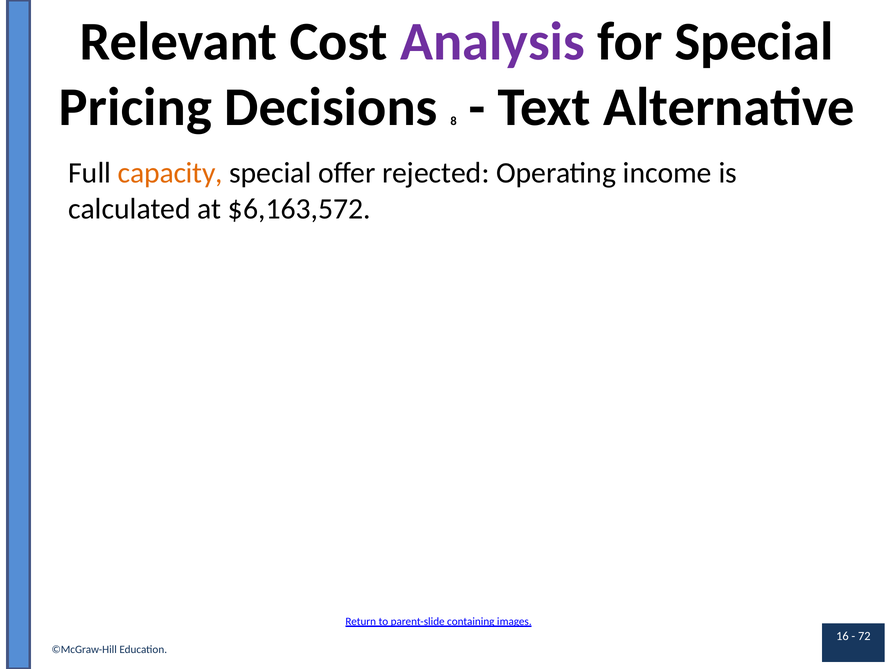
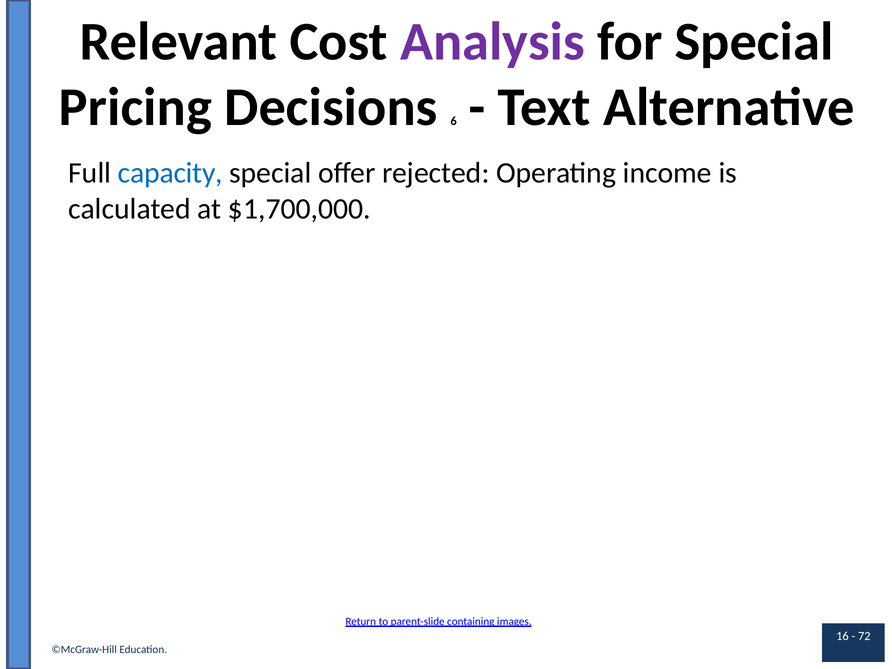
8: 8 -> 6
capacity colour: orange -> blue
$6,163,572: $6,163,572 -> $1,700,000
